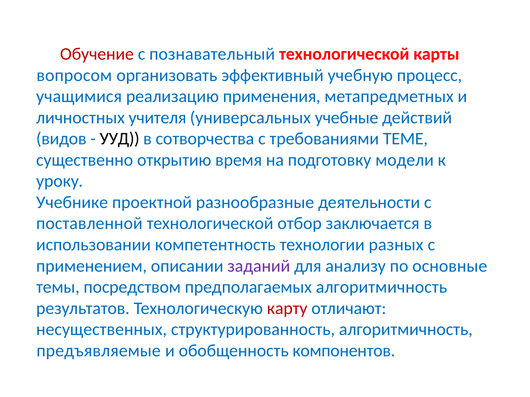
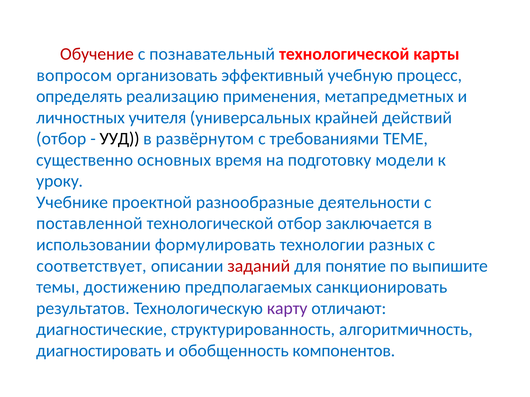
учащимися: учащимися -> определять
учебные: учебные -> крайней
видов at (61, 139): видов -> отбор
сотворчества: сотворчества -> развёрнутом
открытию: открытию -> основных
компетентность: компетентность -> формулировать
применением: применением -> соответствует
заданий colour: purple -> red
анализу: анализу -> понятие
основные: основные -> выпишите
посредством: посредством -> достижению
предполагаемых алгоритмичность: алгоритмичность -> санкционировать
карту colour: red -> purple
несущественных: несущественных -> диагностические
предъявляемые: предъявляемые -> диагностировать
